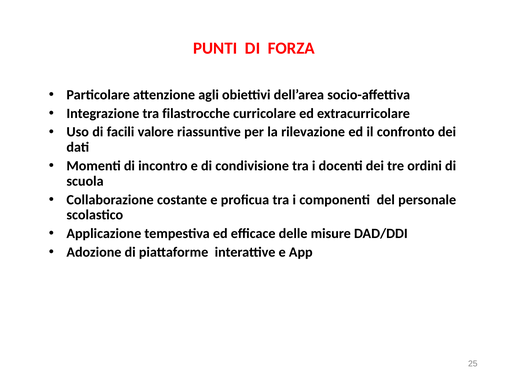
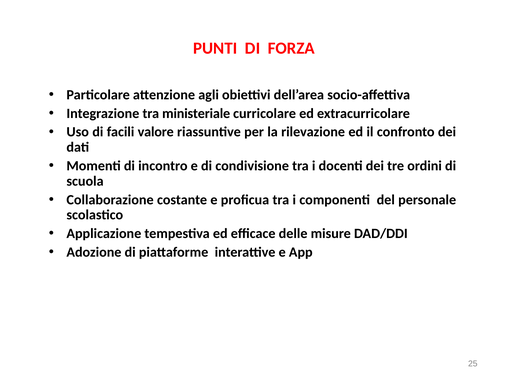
filastrocche: filastrocche -> ministeriale
